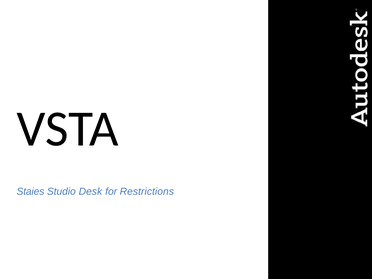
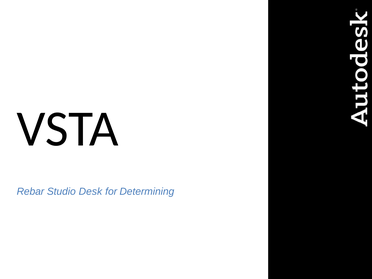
Staies: Staies -> Rebar
Restrictions: Restrictions -> Determining
